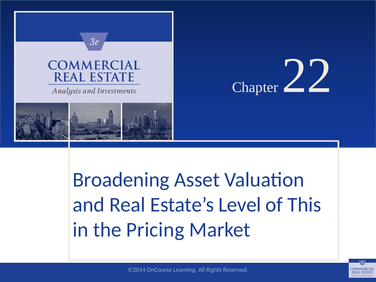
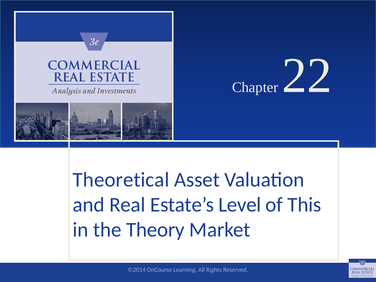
Broadening: Broadening -> Theoretical
Pricing: Pricing -> Theory
